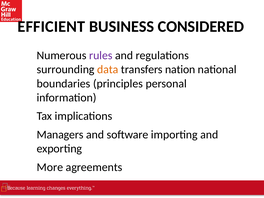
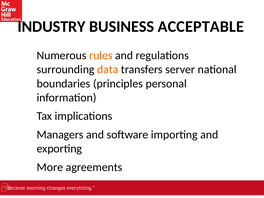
EFFICIENT: EFFICIENT -> INDUSTRY
CONSIDERED: CONSIDERED -> ACCEPTABLE
rules colour: purple -> orange
nation: nation -> server
